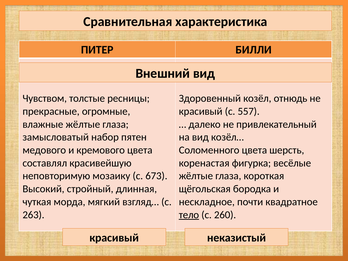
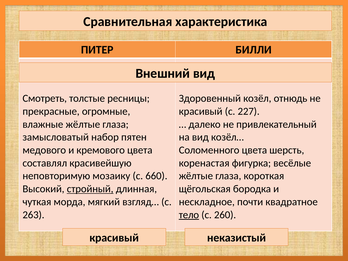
Чувством: Чувством -> Смотреть
557: 557 -> 227
673: 673 -> 660
стройный underline: none -> present
